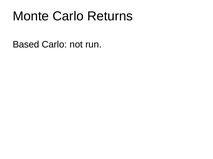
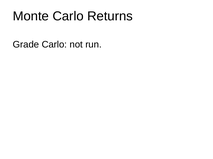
Based: Based -> Grade
